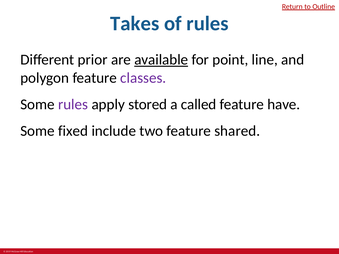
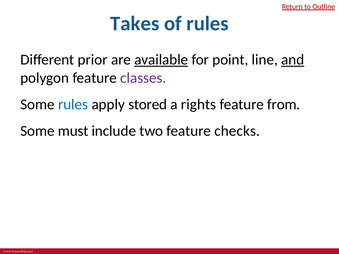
and underline: none -> present
rules at (73, 104) colour: purple -> blue
called: called -> rights
have: have -> from
fixed: fixed -> must
shared: shared -> checks
